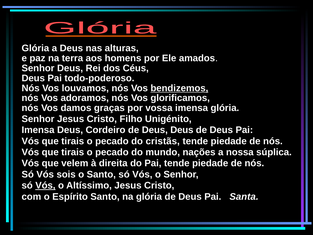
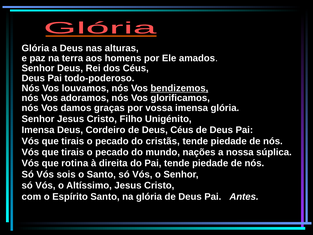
Deus Deus: Deus -> Céus
velem: velem -> rotina
Vós at (45, 185) underline: present -> none
Santa: Santa -> Antes
